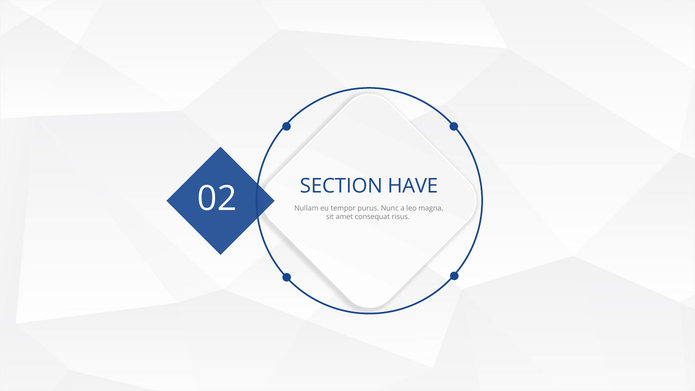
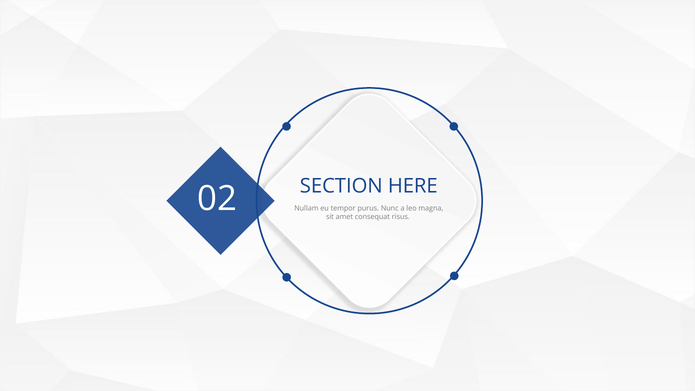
HAVE: HAVE -> HERE
